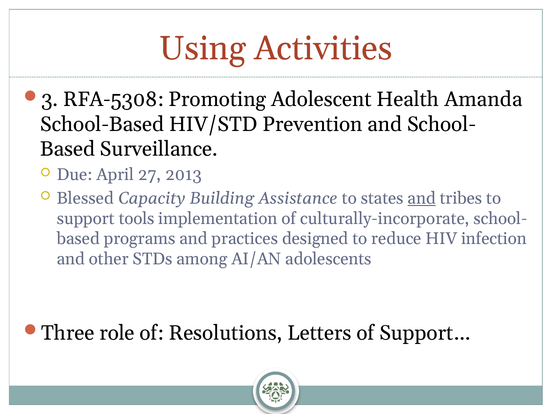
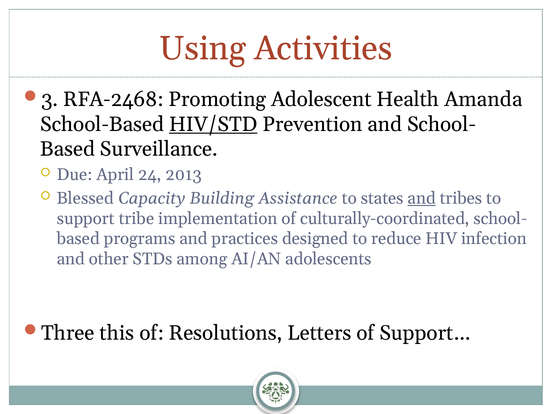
RFA-5308: RFA-5308 -> RFA-2468
HIV/STD underline: none -> present
27: 27 -> 24
tools: tools -> tribe
culturally-incorporate: culturally-incorporate -> culturally-coordinated
role: role -> this
